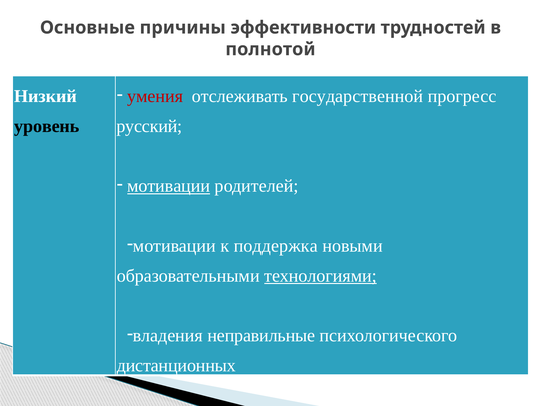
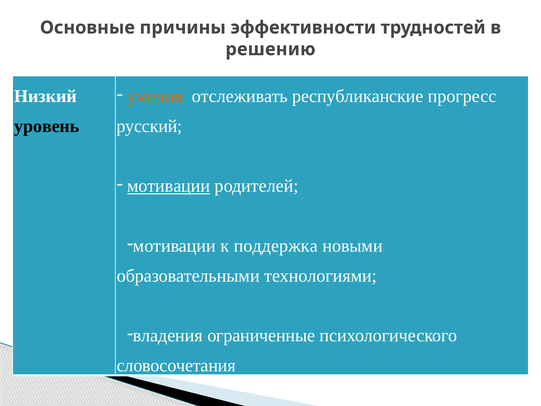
полнотой: полнотой -> решению
умения colour: red -> orange
государственной: государственной -> республиканские
технологиями underline: present -> none
неправильные: неправильные -> ограниченные
дистанционных: дистанционных -> словосочетания
